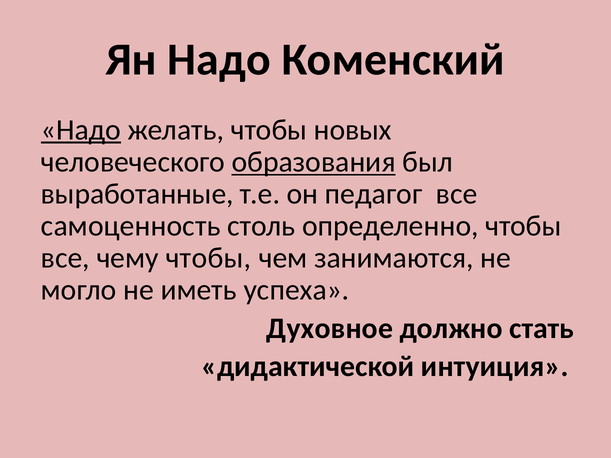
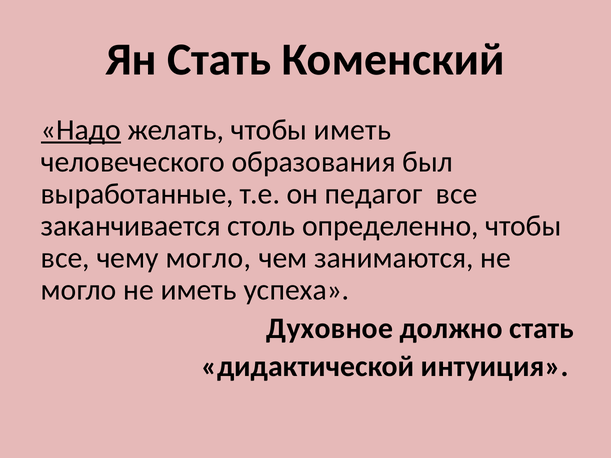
Ян Надо: Надо -> Стать
чтобы новых: новых -> иметь
образования underline: present -> none
самоценность: самоценность -> заканчивается
чему чтобы: чтобы -> могло
